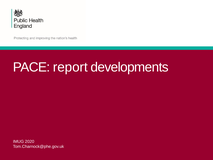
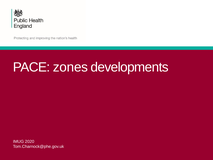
report: report -> zones
